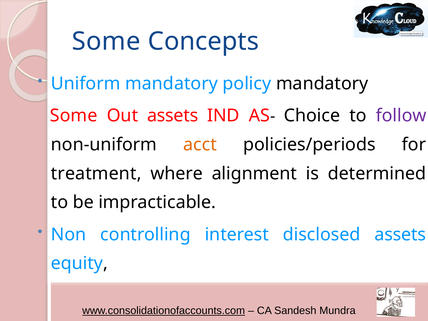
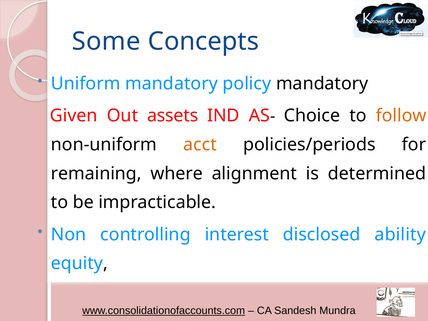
Some at (74, 116): Some -> Given
follow colour: purple -> orange
treatment: treatment -> remaining
disclosed assets: assets -> ability
